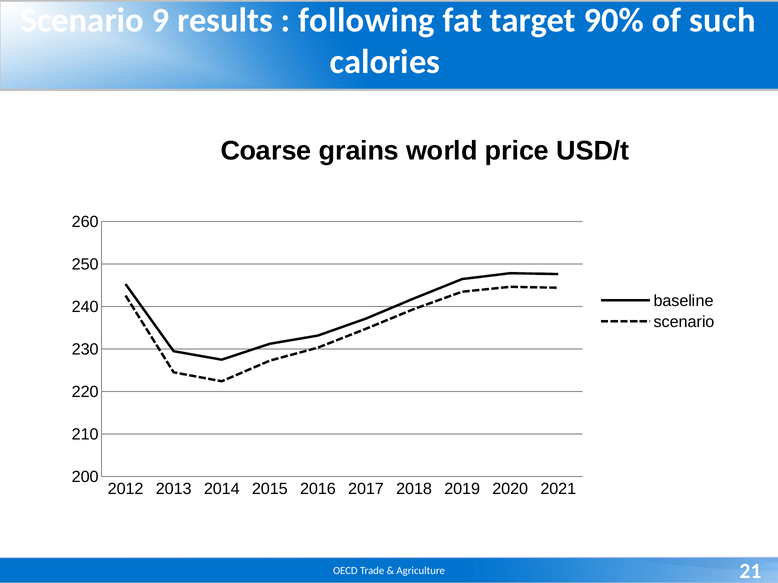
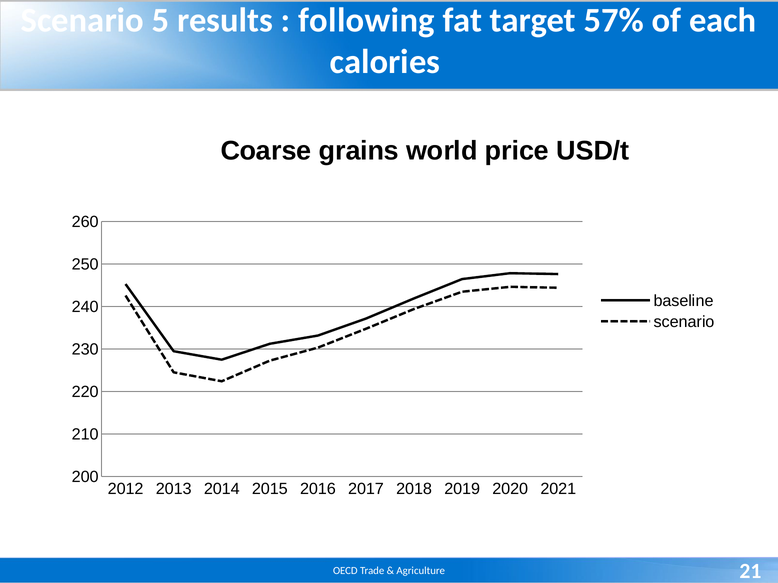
9: 9 -> 5
90%: 90% -> 57%
such: such -> each
